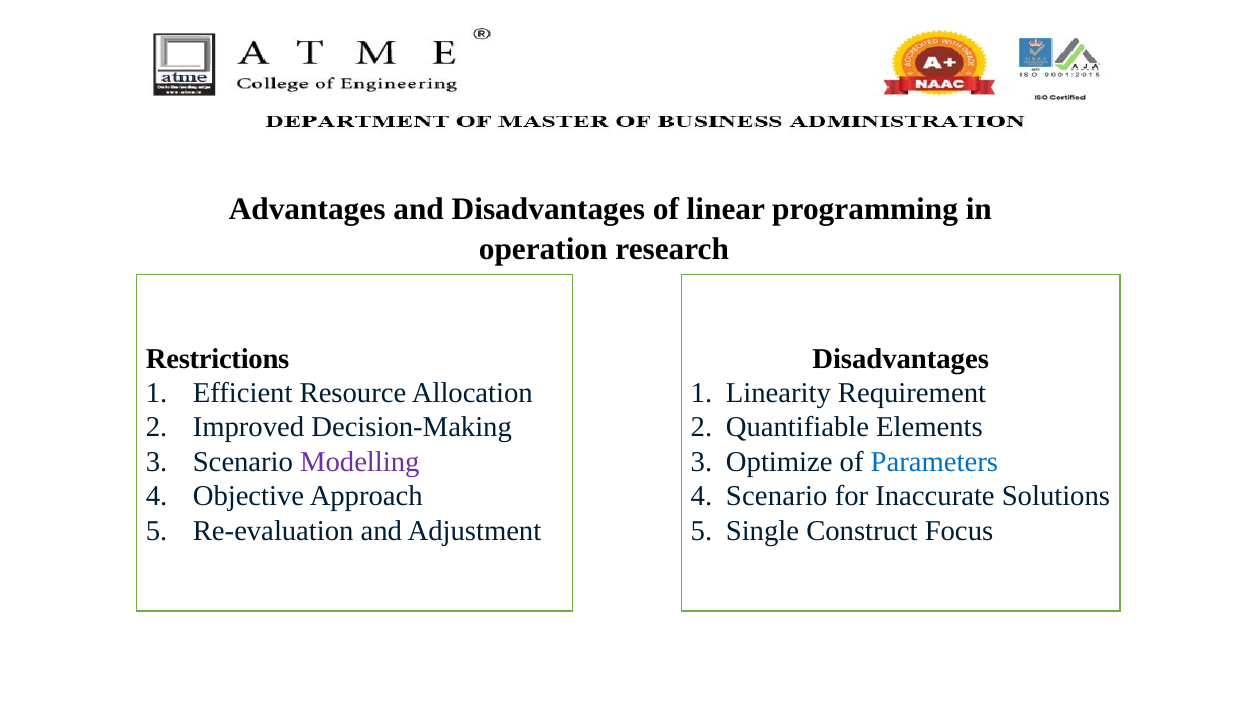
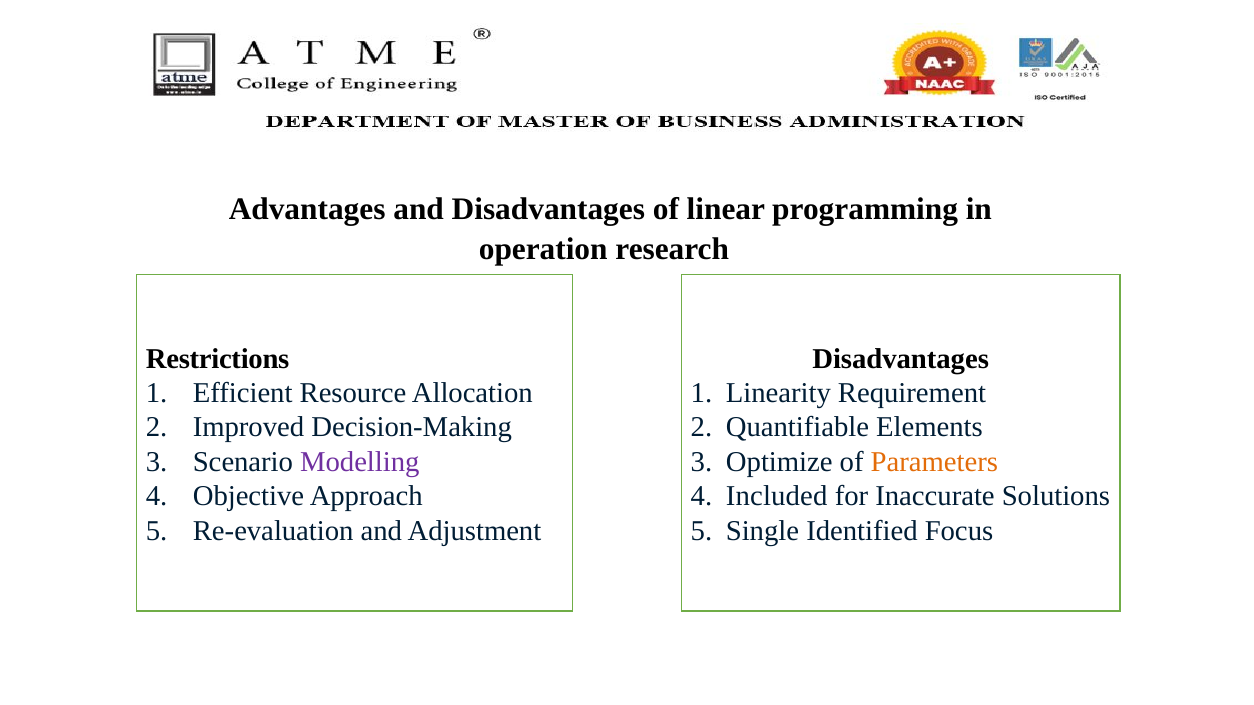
Parameters colour: blue -> orange
Scenario at (777, 497): Scenario -> Included
Construct: Construct -> Identified
